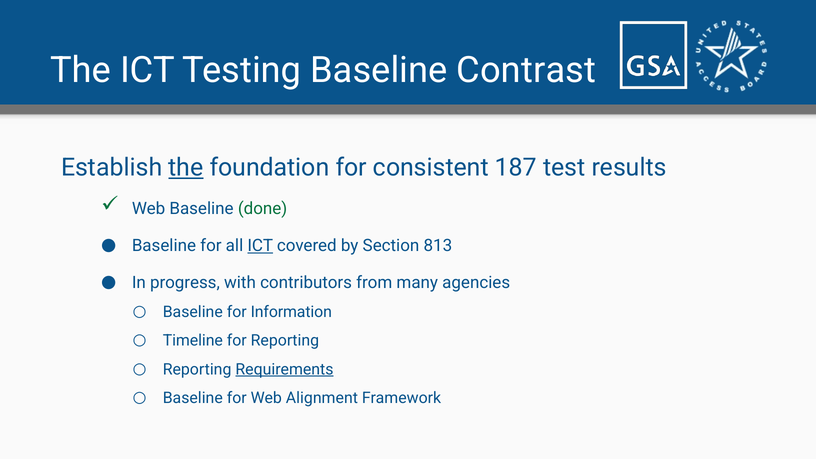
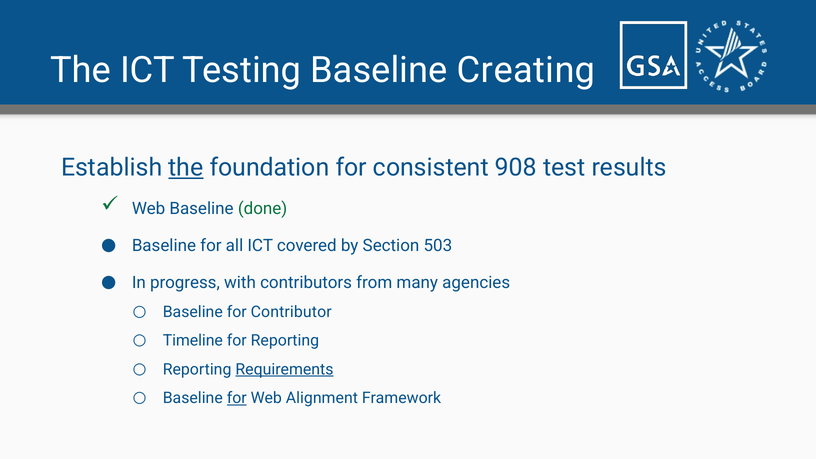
Contrast: Contrast -> Creating
187: 187 -> 908
ICT at (260, 246) underline: present -> none
813: 813 -> 503
Information: Information -> Contributor
for at (237, 398) underline: none -> present
